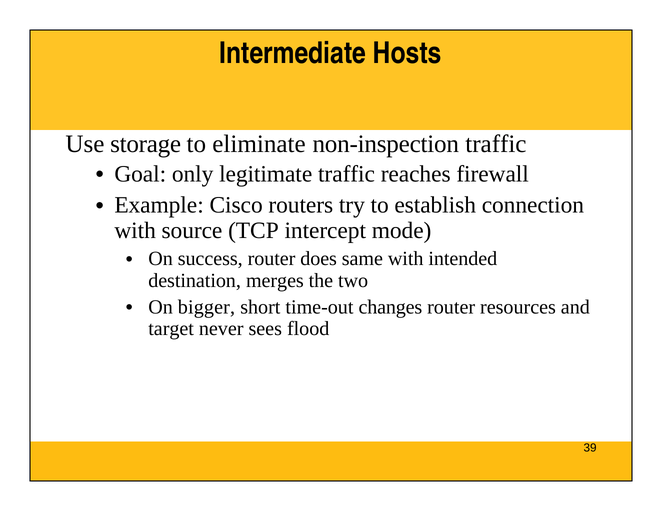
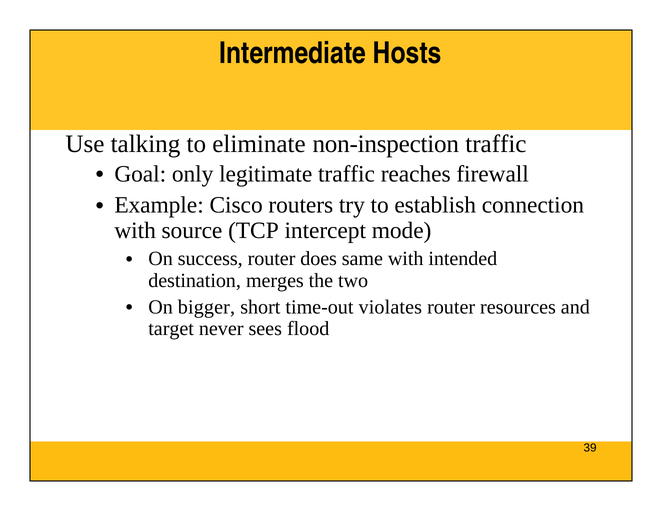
storage: storage -> talking
changes: changes -> violates
